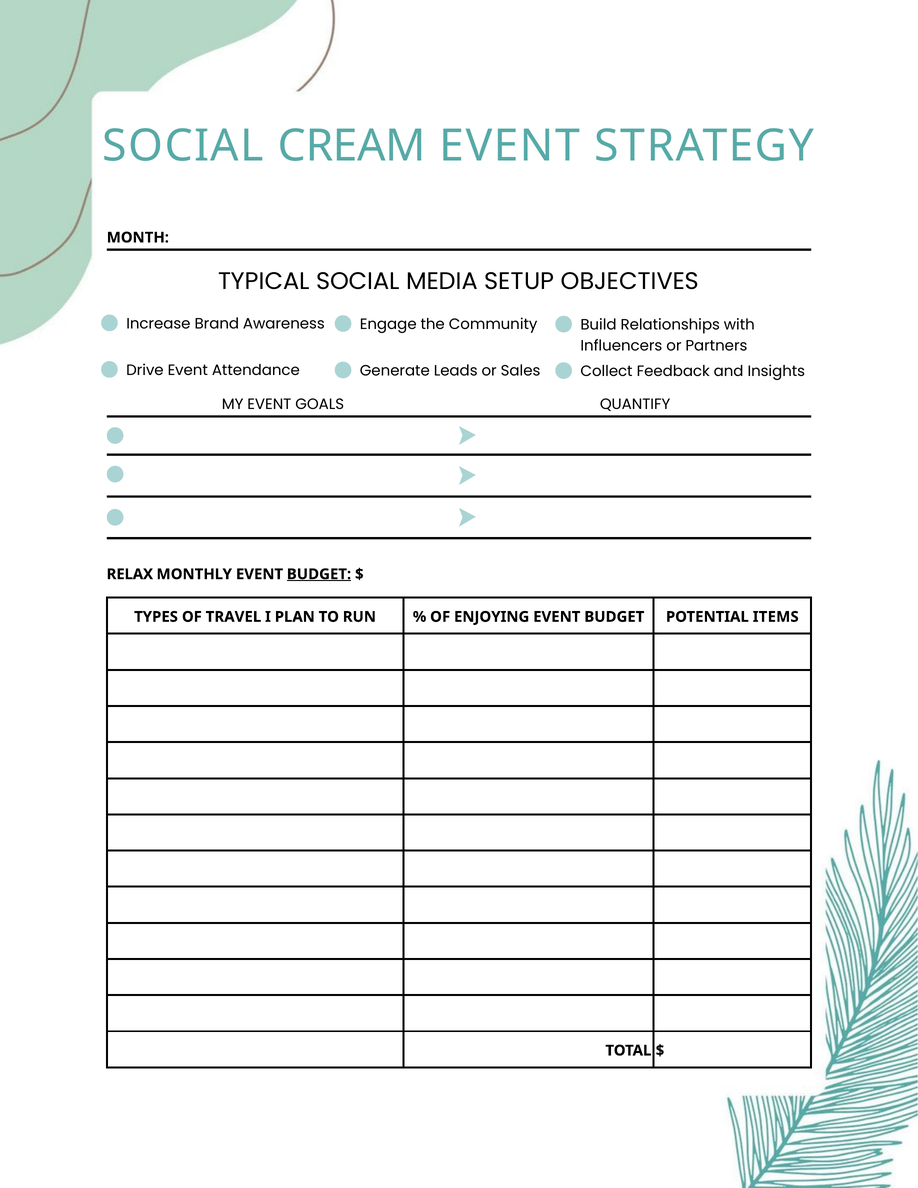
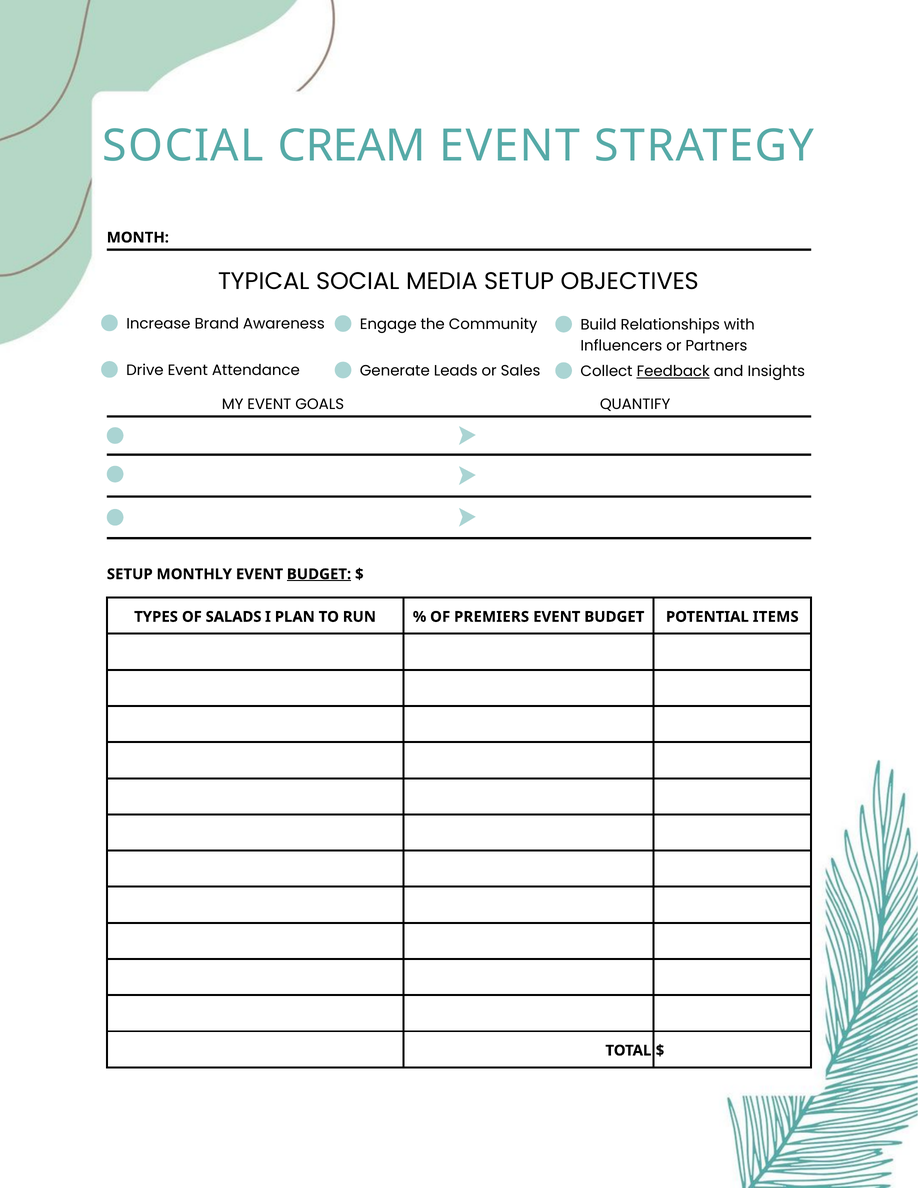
Feedback underline: none -> present
RELAX at (130, 574): RELAX -> SETUP
TRAVEL: TRAVEL -> SALADS
ENJOYING: ENJOYING -> PREMIERS
